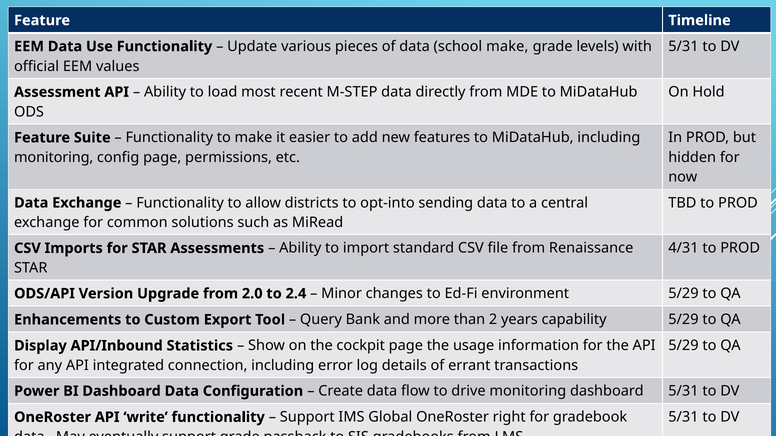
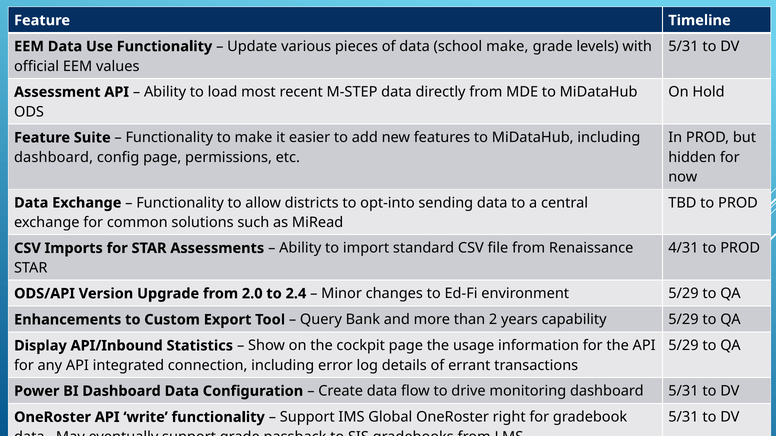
monitoring at (54, 158): monitoring -> dashboard
